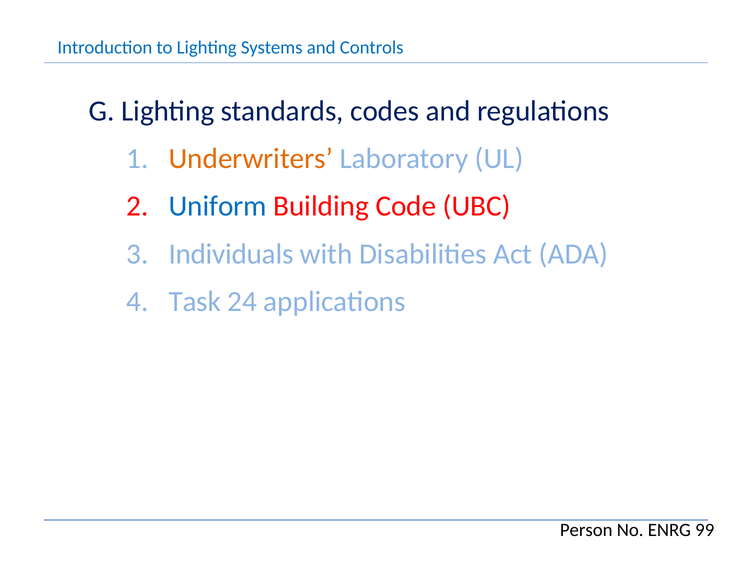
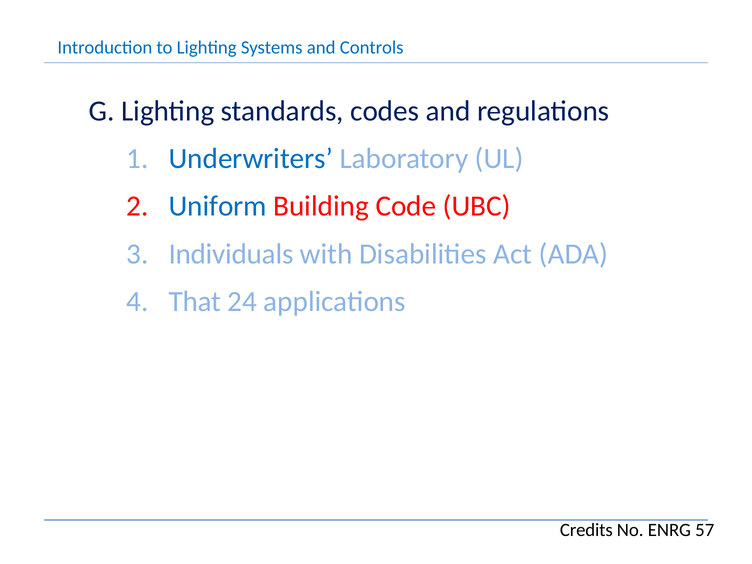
Underwriters colour: orange -> blue
Task: Task -> That
Person: Person -> Credits
99: 99 -> 57
